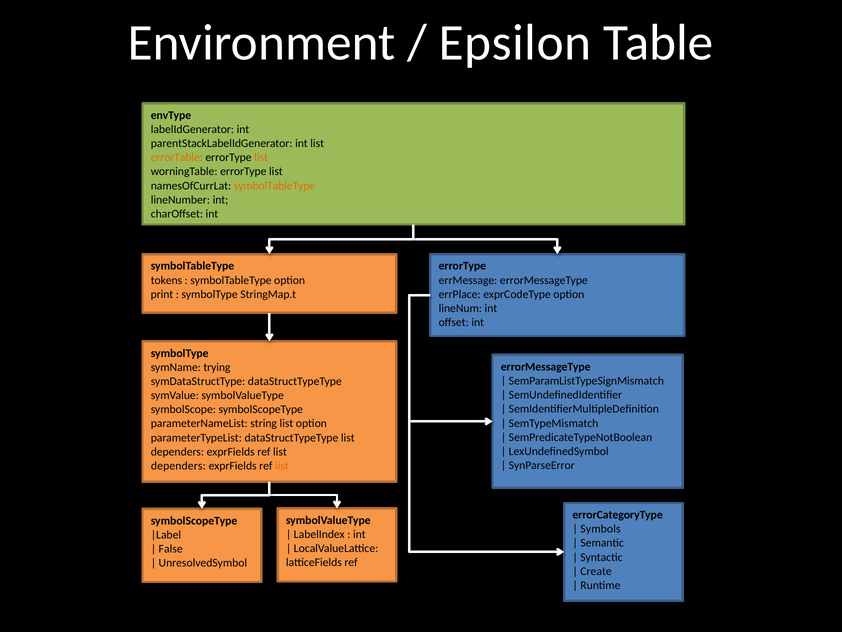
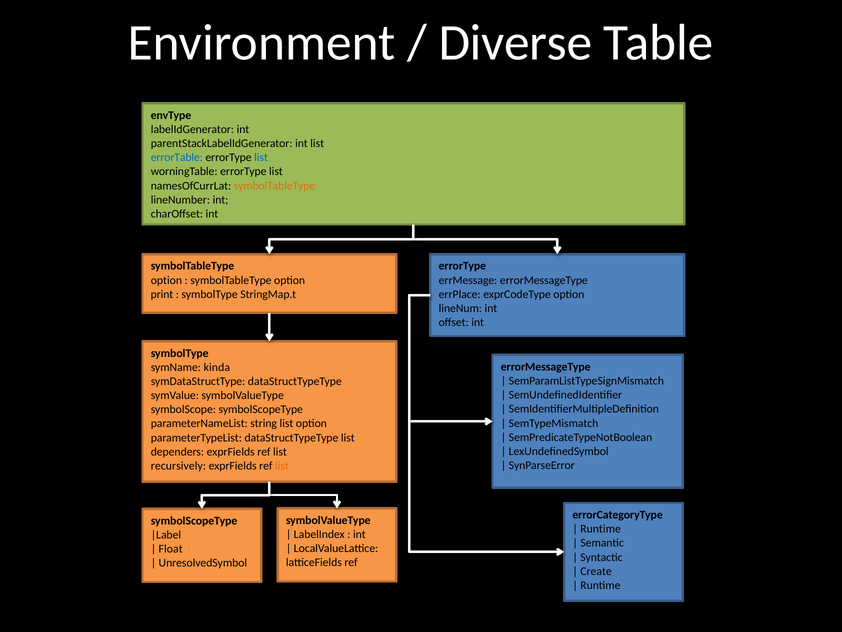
Epsilon: Epsilon -> Diverse
errorTable colour: orange -> blue
list at (261, 157) colour: orange -> blue
tokens at (166, 280): tokens -> option
trying: trying -> kinda
dependers at (178, 465): dependers -> recursively
Symbols at (601, 529): Symbols -> Runtime
False: False -> Float
